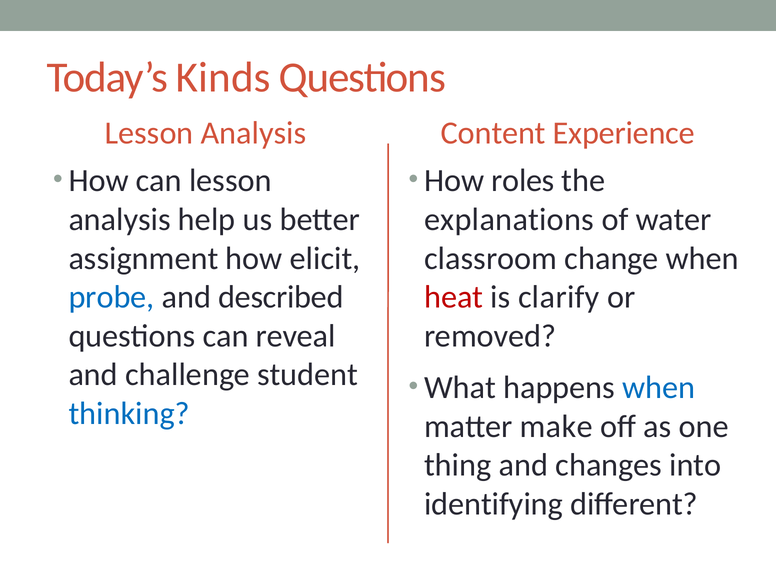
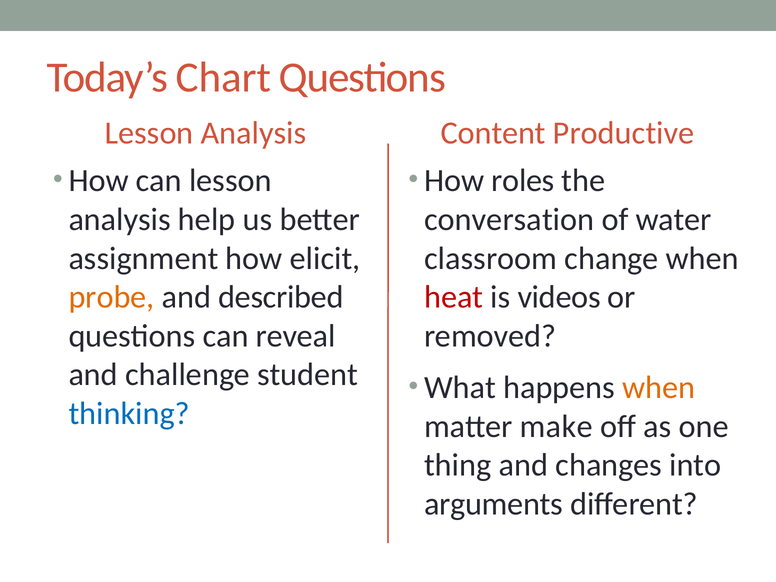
Kinds: Kinds -> Chart
Experience: Experience -> Productive
explanations: explanations -> conversation
probe colour: blue -> orange
clarify: clarify -> videos
when at (659, 388) colour: blue -> orange
identifying: identifying -> arguments
